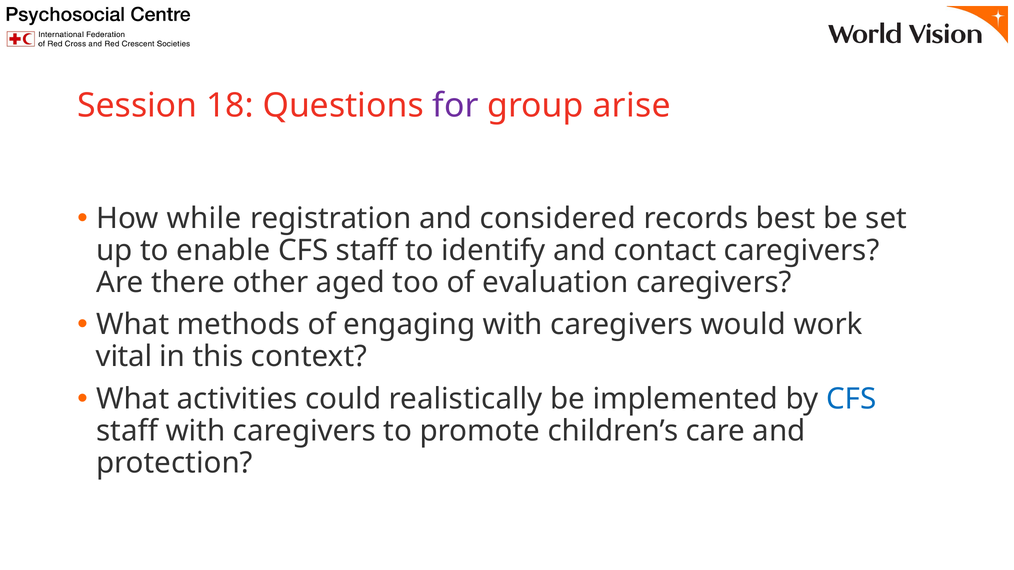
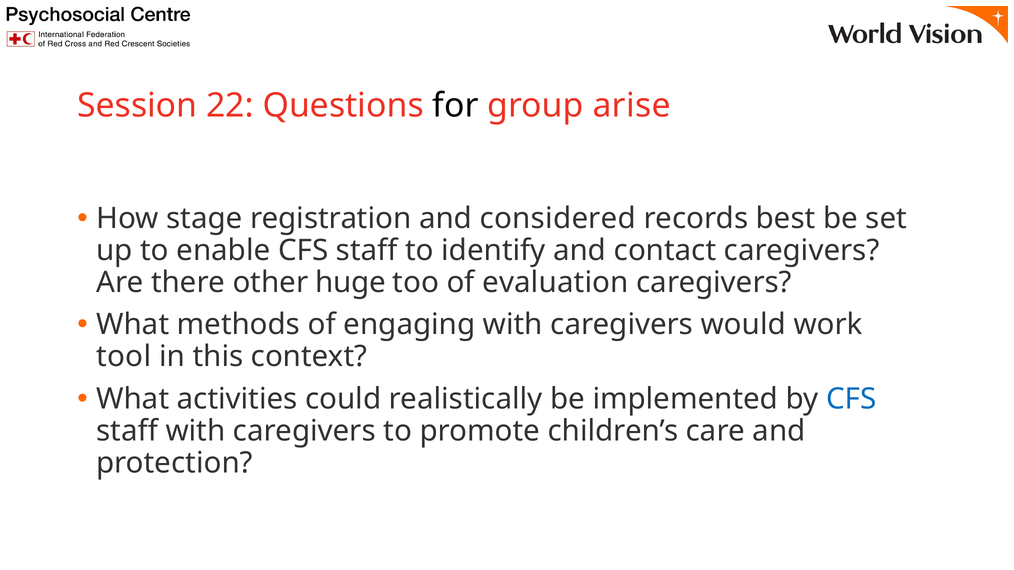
18: 18 -> 22
for colour: purple -> black
while: while -> stage
aged: aged -> huge
vital: vital -> tool
